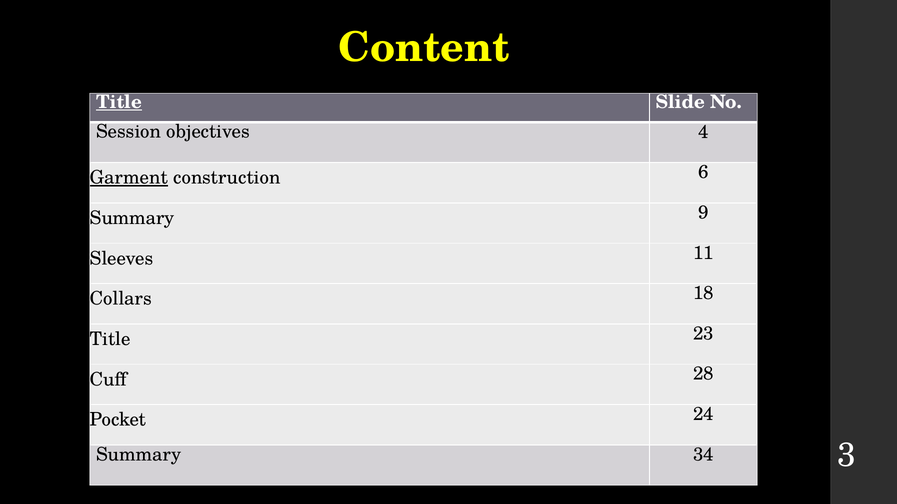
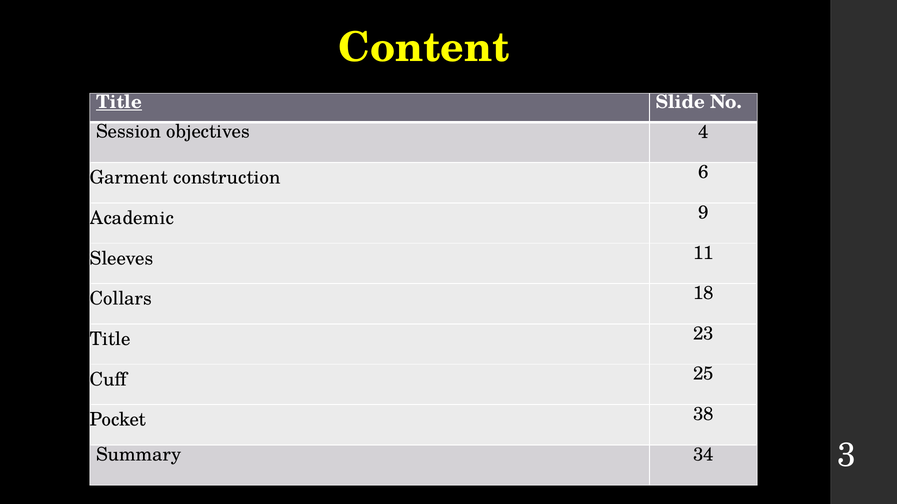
Garment underline: present -> none
Summary at (132, 218): Summary -> Academic
28: 28 -> 25
24: 24 -> 38
